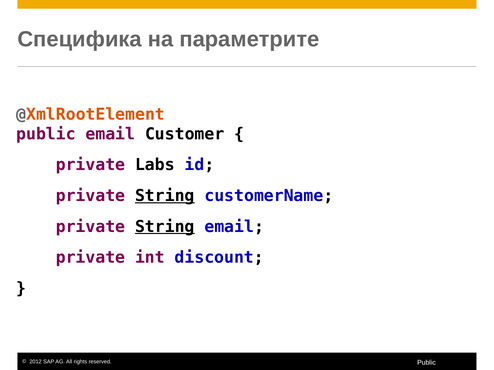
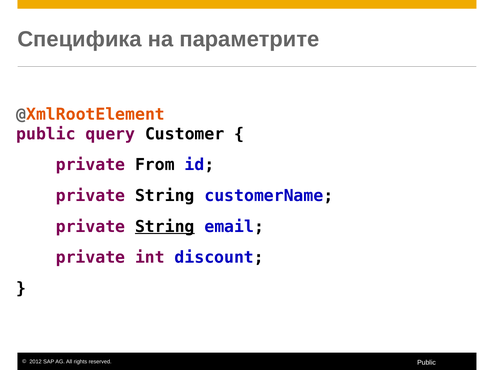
public email: email -> query
Labs: Labs -> From
String at (165, 196) underline: present -> none
